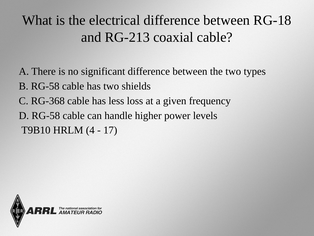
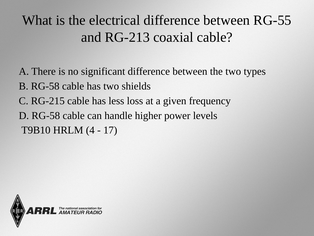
RG-18: RG-18 -> RG-55
RG-368: RG-368 -> RG-215
